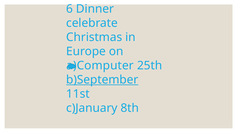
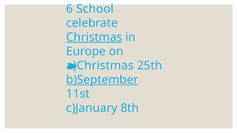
Dinner: Dinner -> School
Christmas underline: none -> present
a)Computer: a)Computer -> a)Christmas
